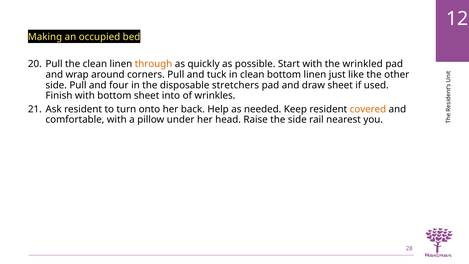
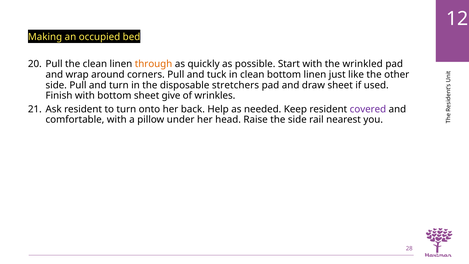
and four: four -> turn
into: into -> give
covered colour: orange -> purple
